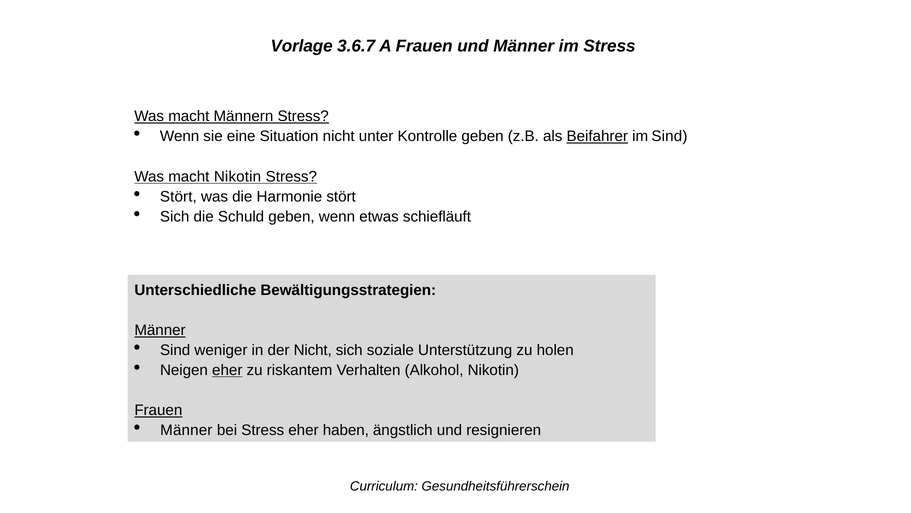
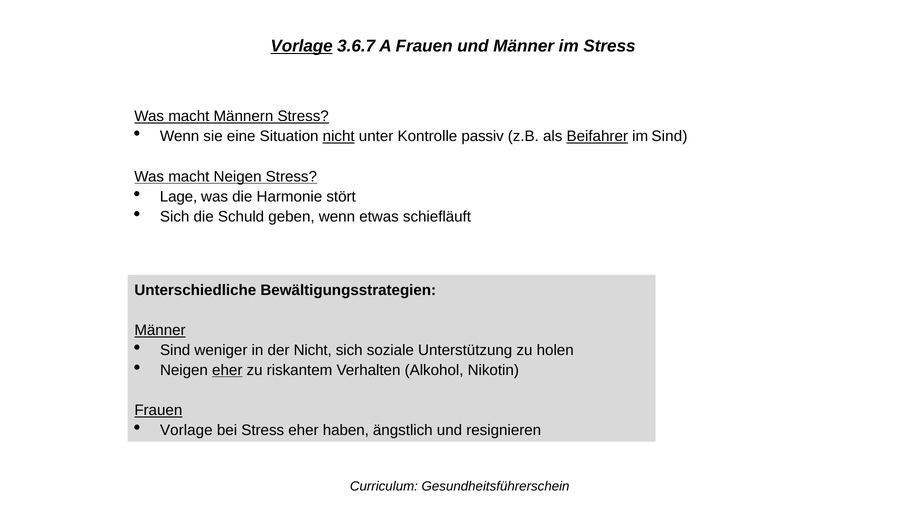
Vorlage at (302, 46) underline: none -> present
nicht at (339, 136) underline: none -> present
Kontrolle geben: geben -> passiv
macht Nikotin: Nikotin -> Neigen
Stört at (178, 196): Stört -> Lage
Männer at (186, 430): Männer -> Vorlage
